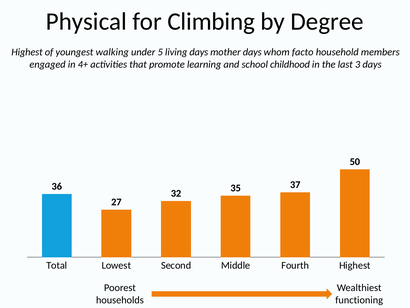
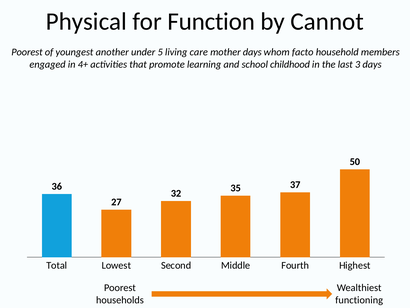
Climbing: Climbing -> Function
Degree: Degree -> Cannot
Highest at (27, 52): Highest -> Poorest
walking: walking -> another
living days: days -> care
